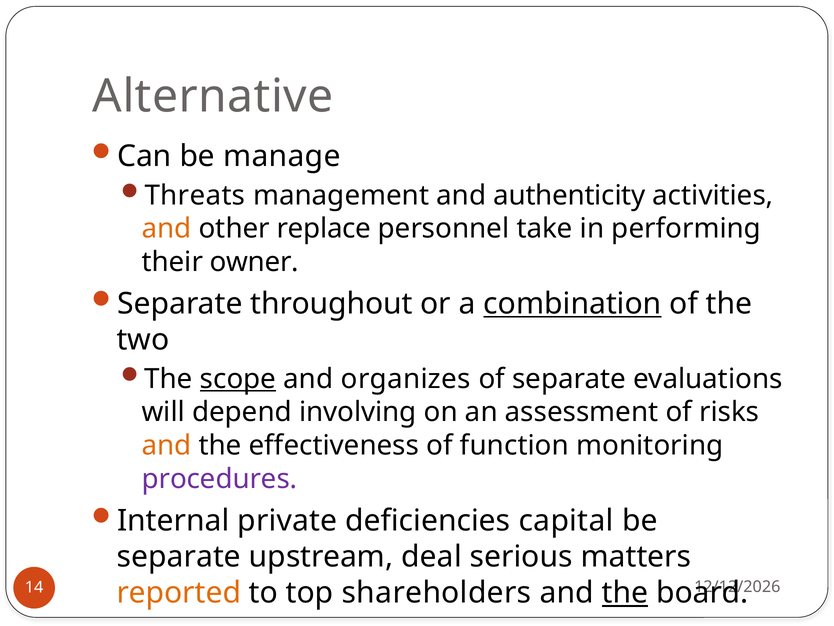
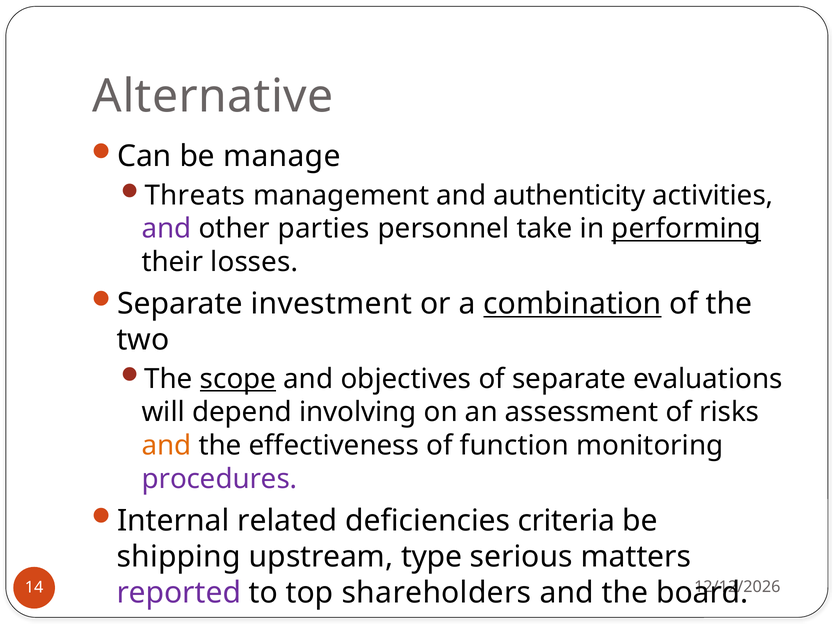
and at (167, 229) colour: orange -> purple
replace: replace -> parties
performing underline: none -> present
owner: owner -> losses
throughout: throughout -> investment
organizes: organizes -> objectives
private: private -> related
capital: capital -> criteria
separate at (179, 556): separate -> shipping
deal: deal -> type
reported colour: orange -> purple
the at (625, 593) underline: present -> none
